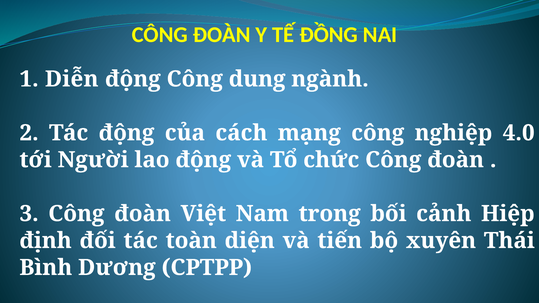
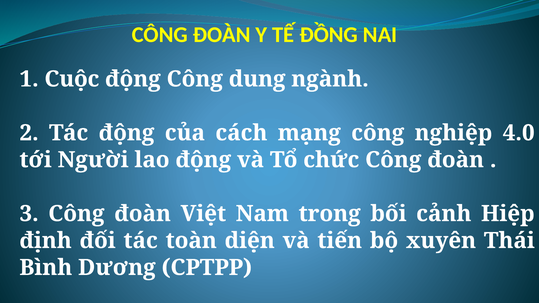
Diễn: Diễn -> Cuộc
